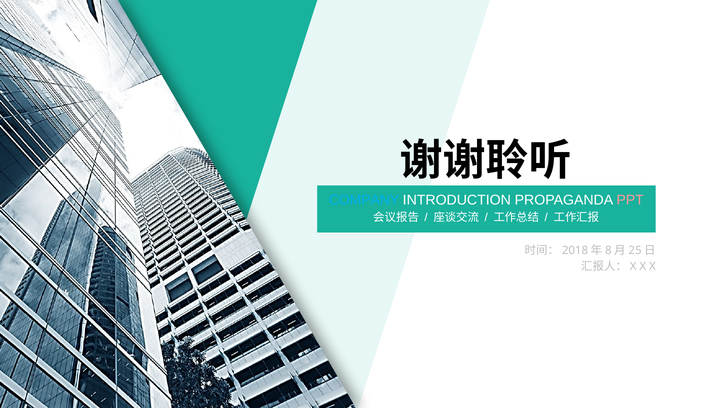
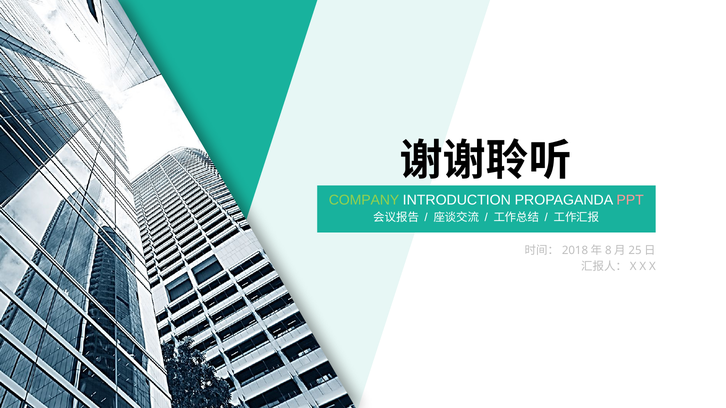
COMPANY colour: light blue -> light green
